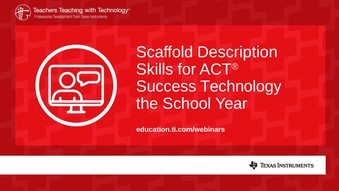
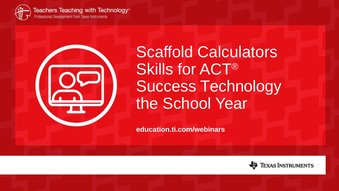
Description: Description -> Calculators
